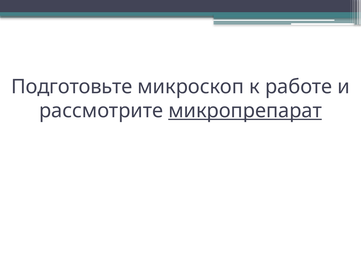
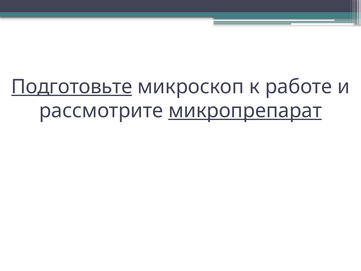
Подготовьте underline: none -> present
